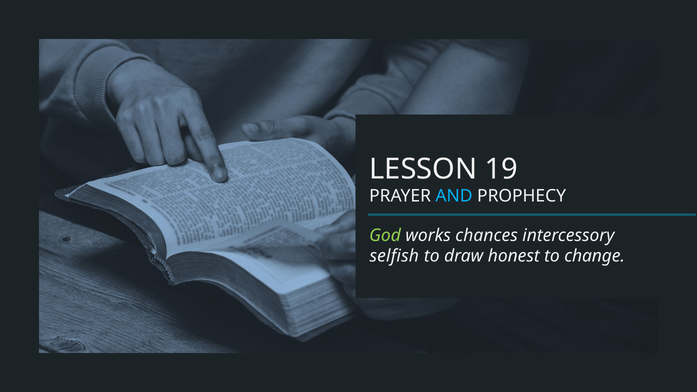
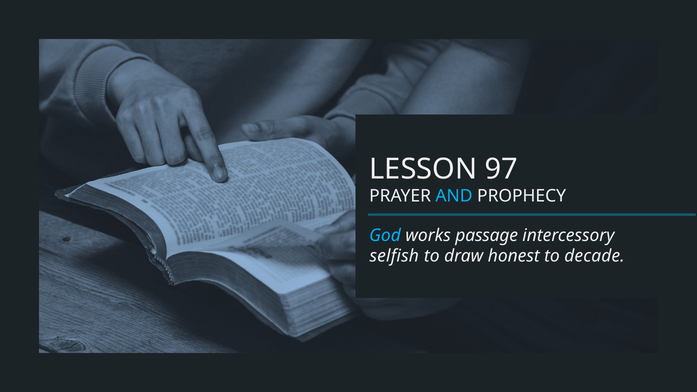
19: 19 -> 97
God colour: light green -> light blue
chances: chances -> passage
change: change -> decade
